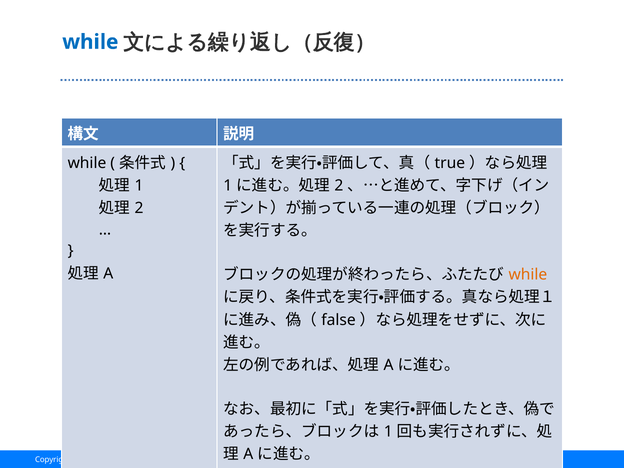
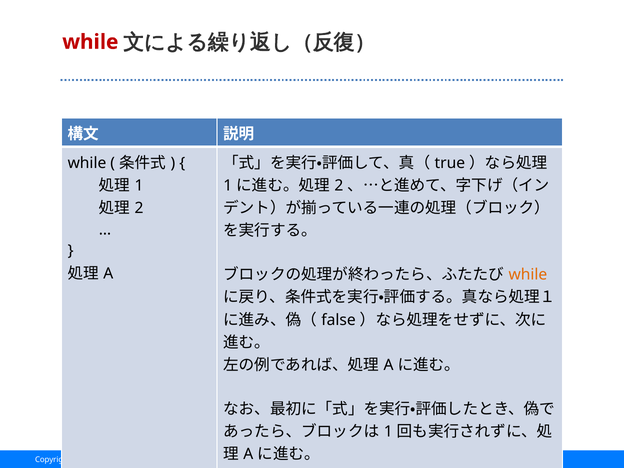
while at (90, 42) colour: blue -> red
